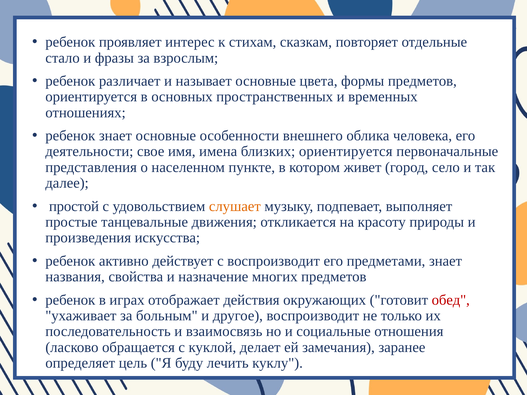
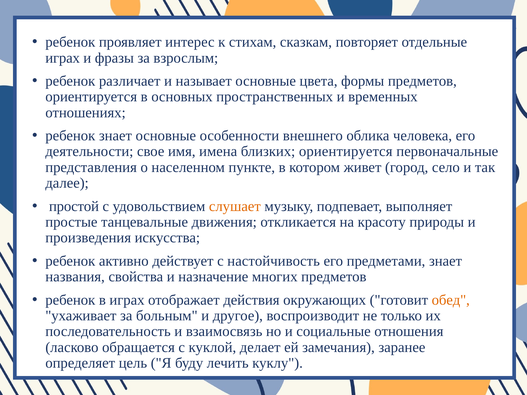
стало at (63, 58): стало -> играх
с воспроизводит: воспроизводит -> настойчивость
обед colour: red -> orange
